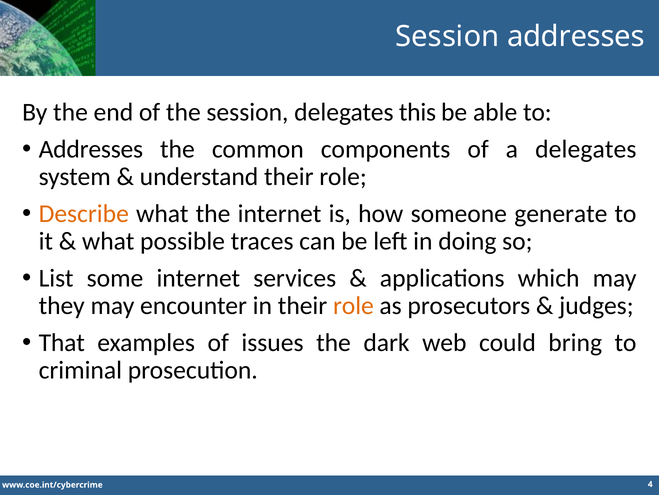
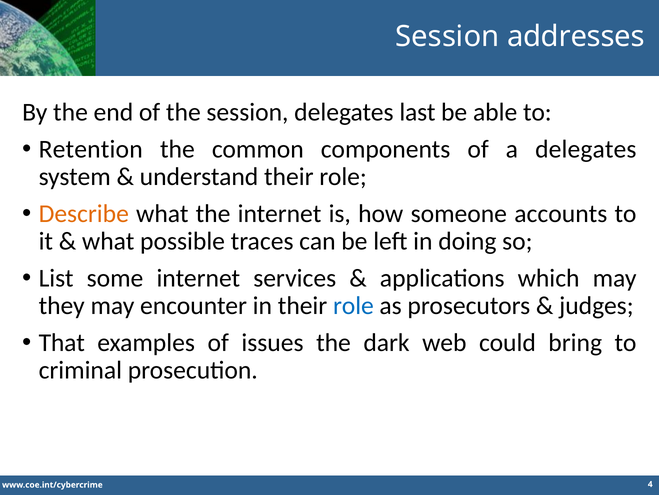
this: this -> last
Addresses at (91, 149): Addresses -> Retention
generate: generate -> accounts
role at (353, 306) colour: orange -> blue
